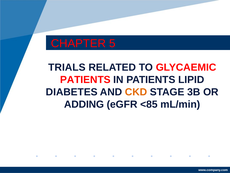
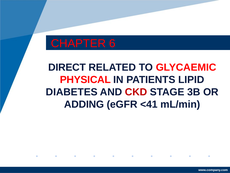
5: 5 -> 6
TRIALS: TRIALS -> DIRECT
PATIENTS at (85, 80): PATIENTS -> PHYSICAL
CKD colour: orange -> red
<85: <85 -> <41
